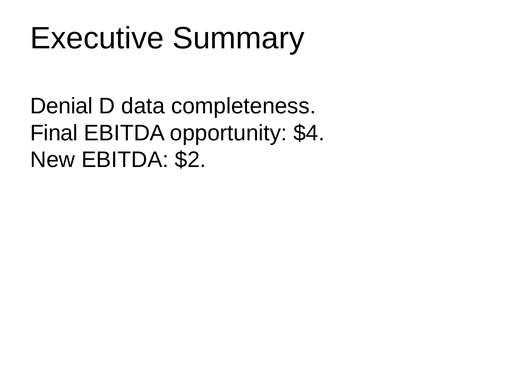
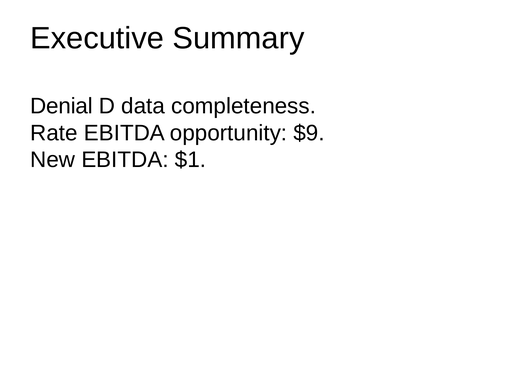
Final: Final -> Rate
$4: $4 -> $9
$2: $2 -> $1
